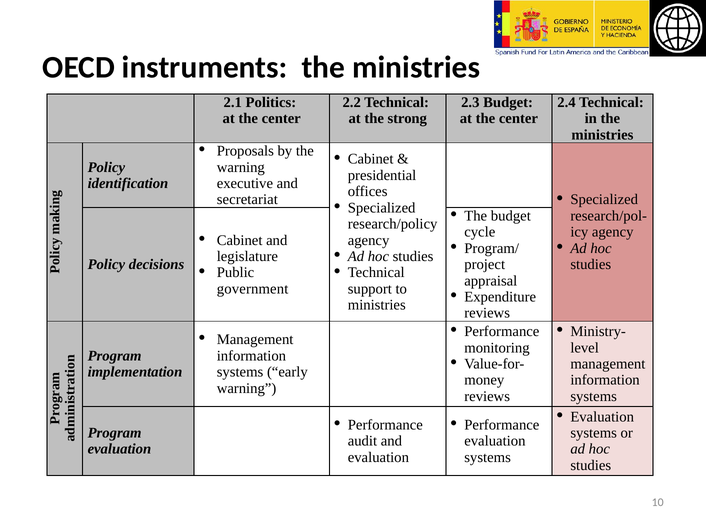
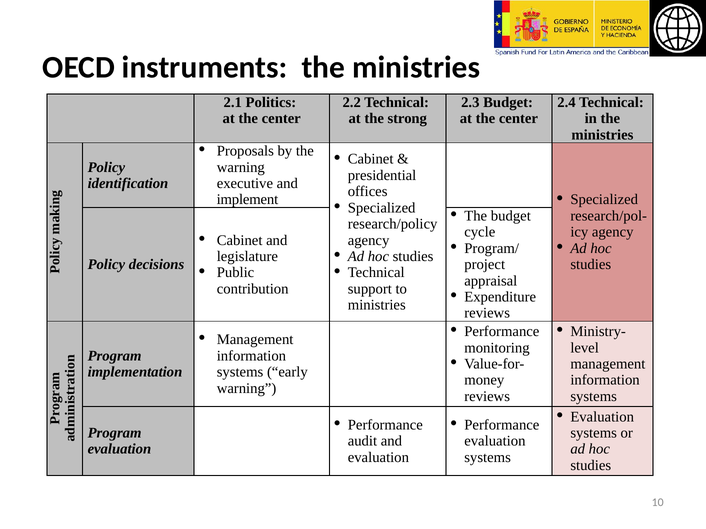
secretariat: secretariat -> implement
government: government -> contribution
